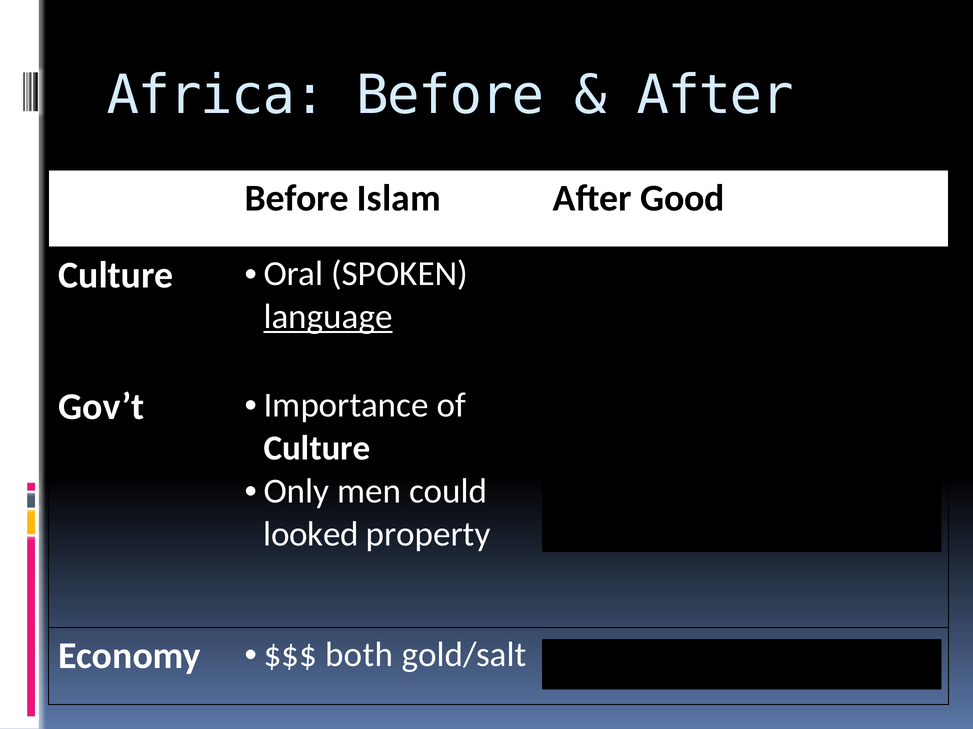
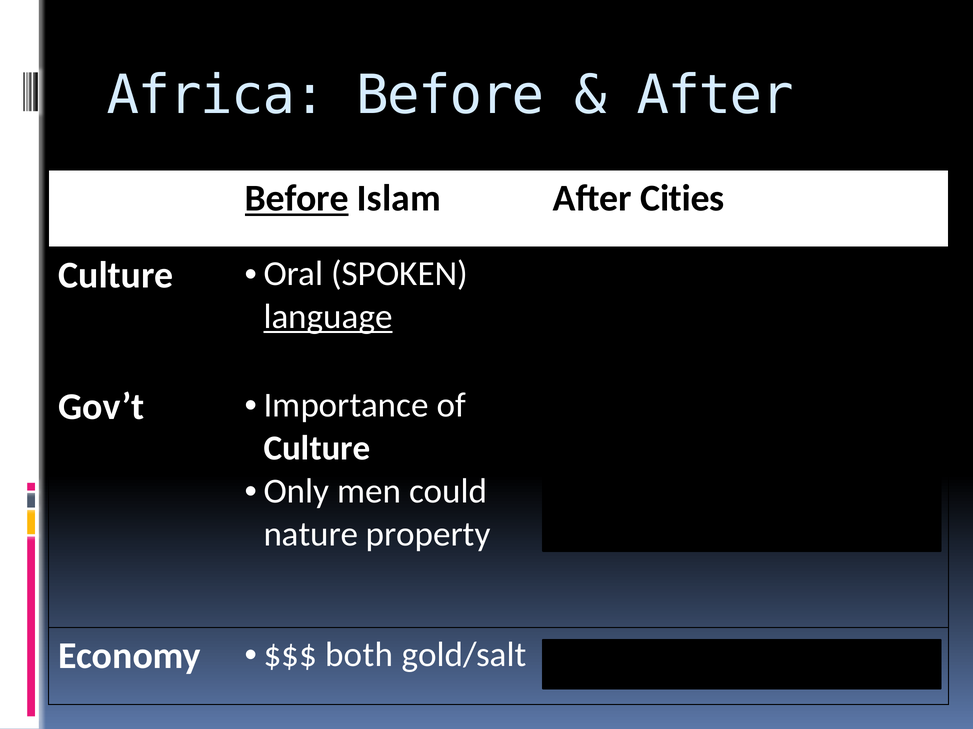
Before at (297, 199) underline: none -> present
Good: Good -> Cities
looked: looked -> nature
